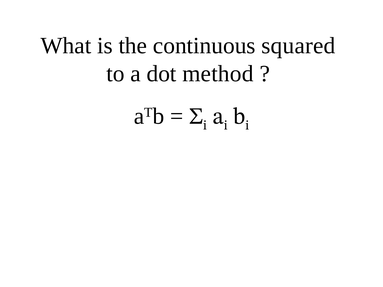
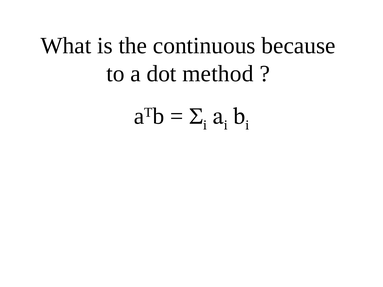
squared: squared -> because
